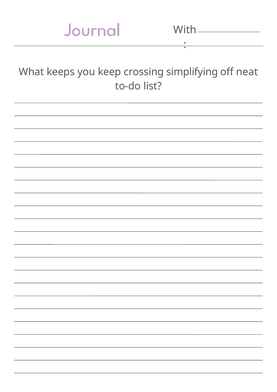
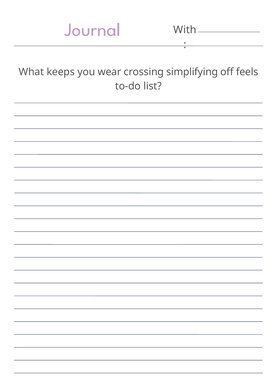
keep: keep -> wear
neat: neat -> feels
